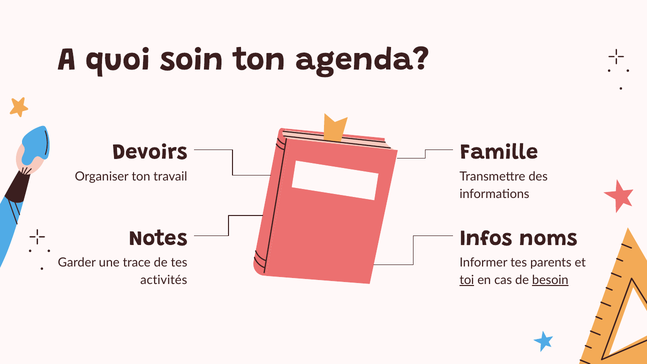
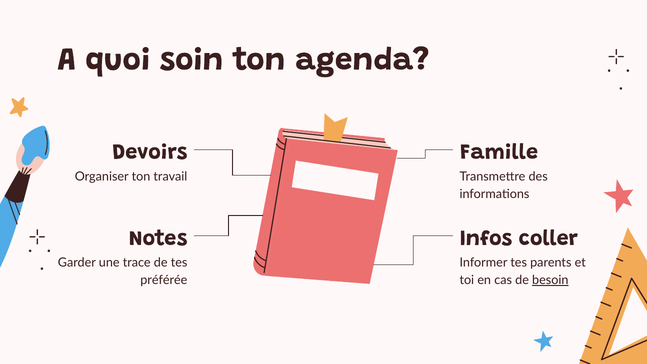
noms: noms -> coller
activités: activités -> préférée
toi underline: present -> none
